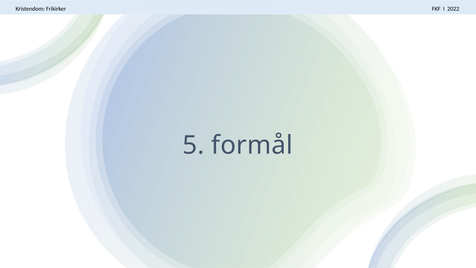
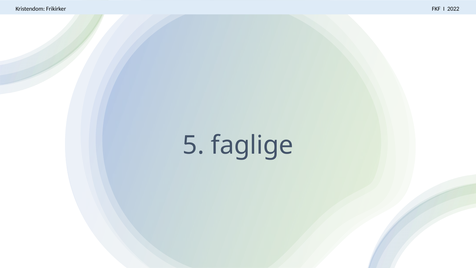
formål: formål -> faglige
